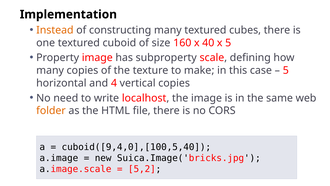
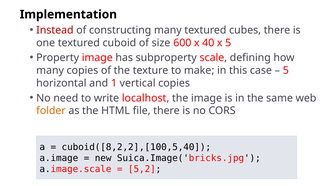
Instead colour: orange -> red
160: 160 -> 600
4: 4 -> 1
cuboid([9,4,0],[100,5,40: cuboid([9,4,0],[100,5,40 -> cuboid([8,2,2],[100,5,40
